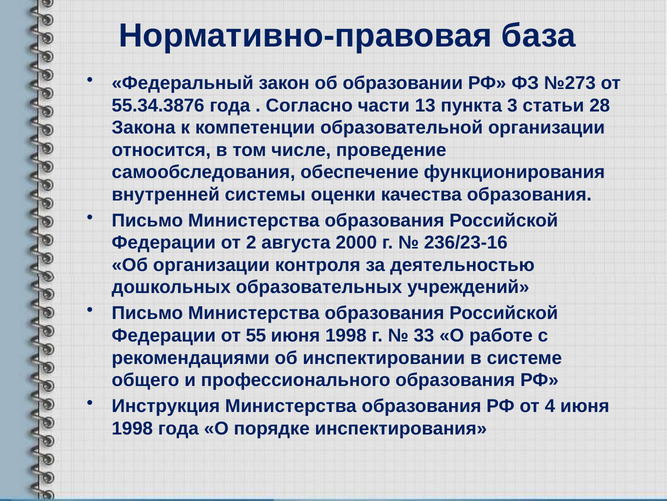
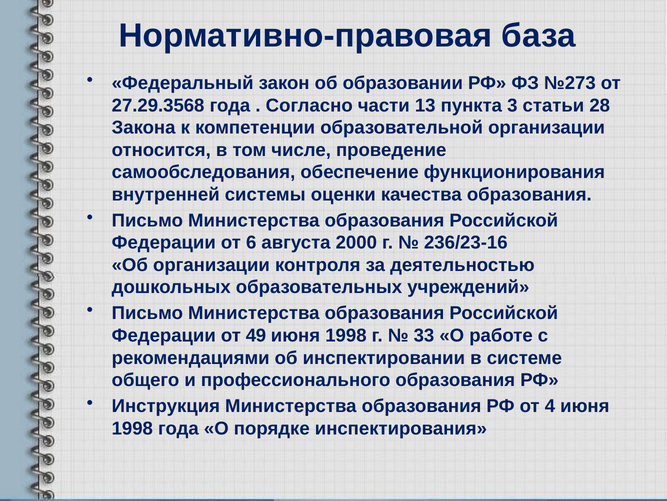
55.34.3876: 55.34.3876 -> 27.29.3568
2: 2 -> 6
55: 55 -> 49
